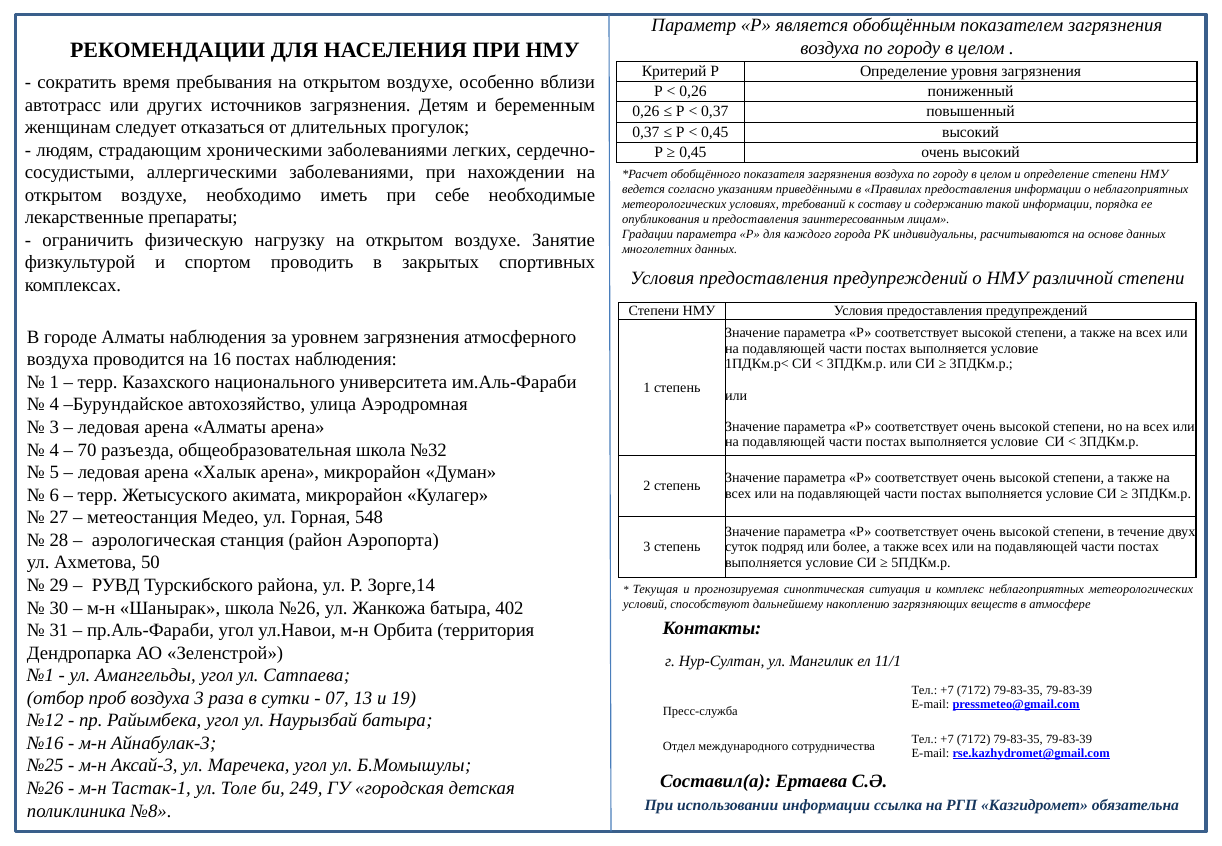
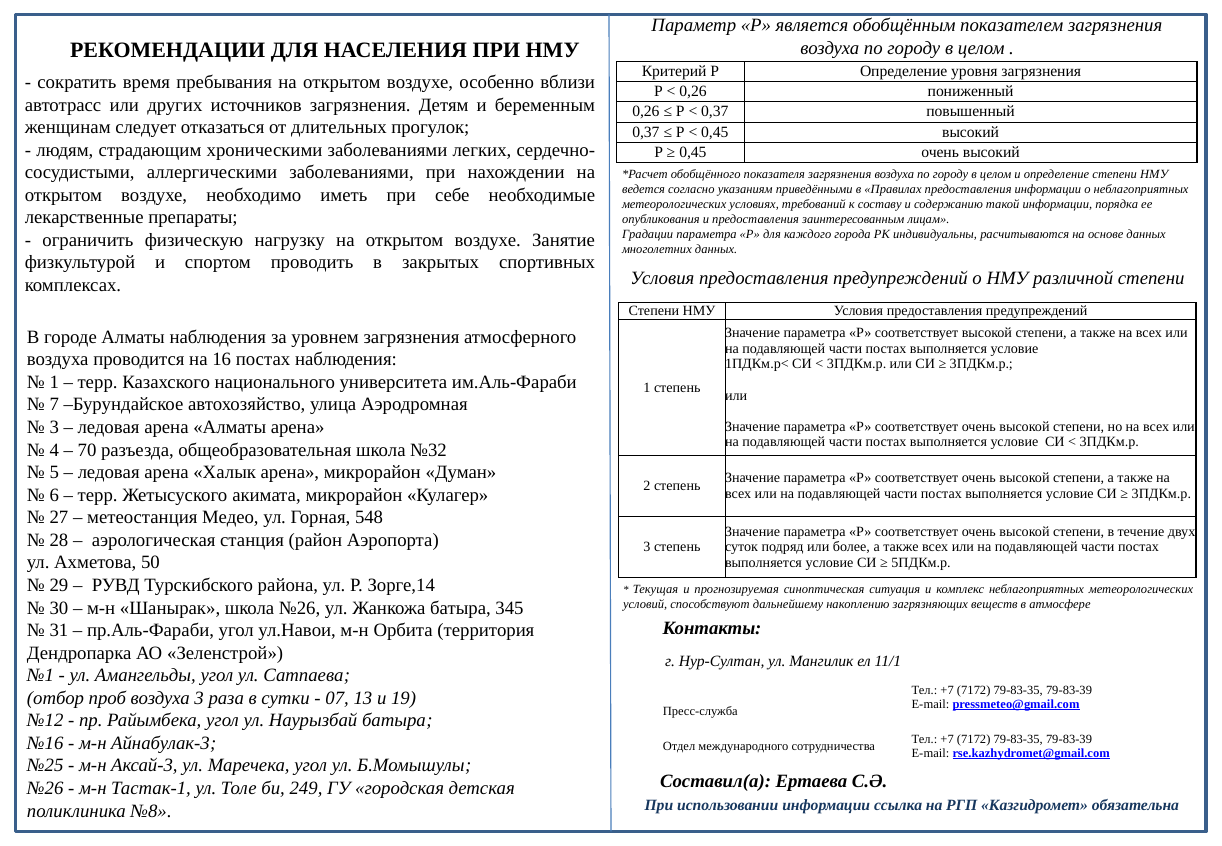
4 at (54, 405): 4 -> 7
402: 402 -> 345
